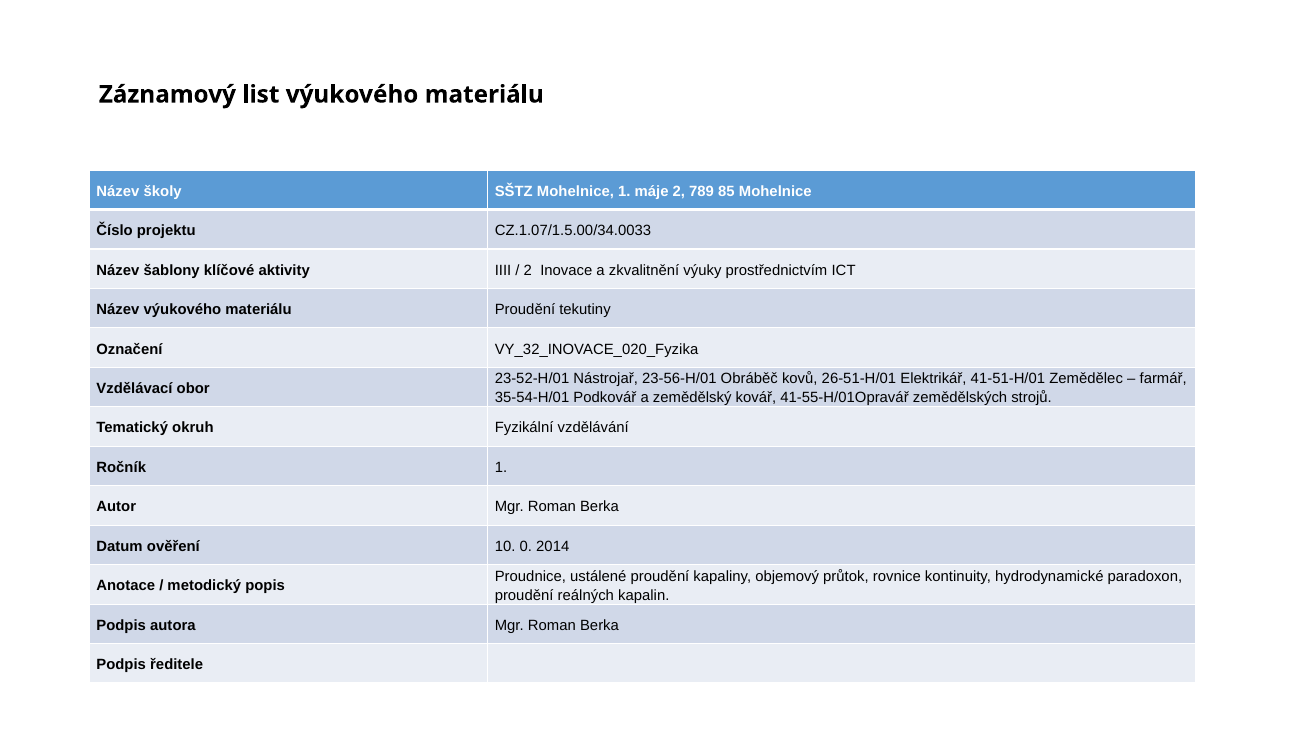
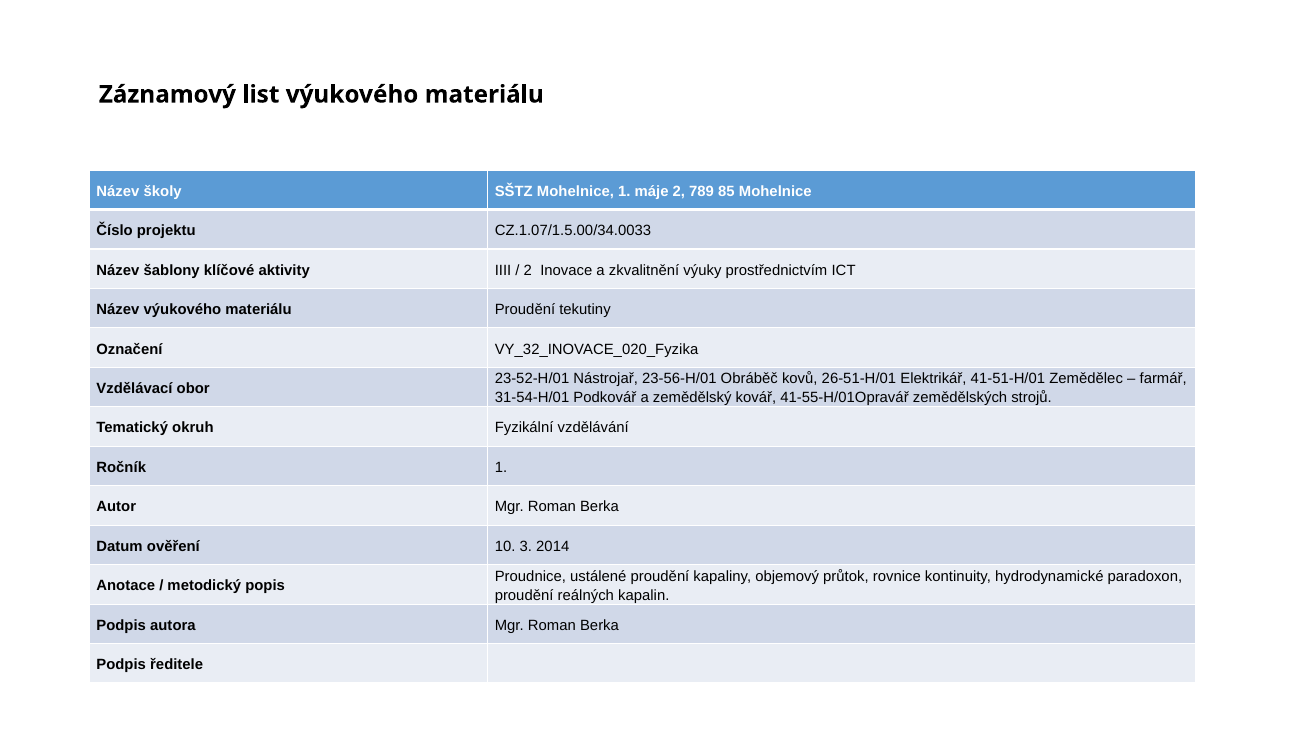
35-54-H/01: 35-54-H/01 -> 31-54-H/01
0: 0 -> 3
